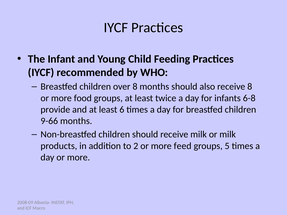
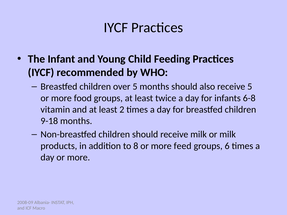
over 8: 8 -> 5
receive 8: 8 -> 5
provide: provide -> vitamin
6: 6 -> 2
9-66: 9-66 -> 9-18
2: 2 -> 8
5: 5 -> 6
